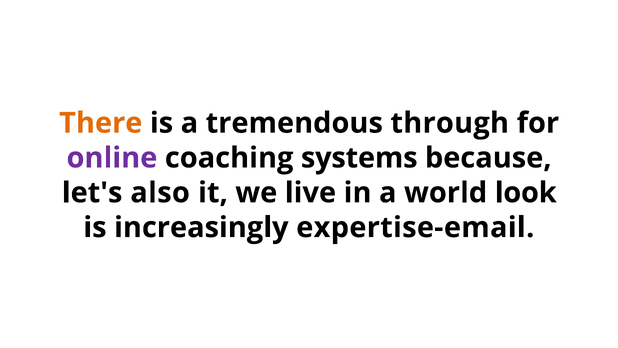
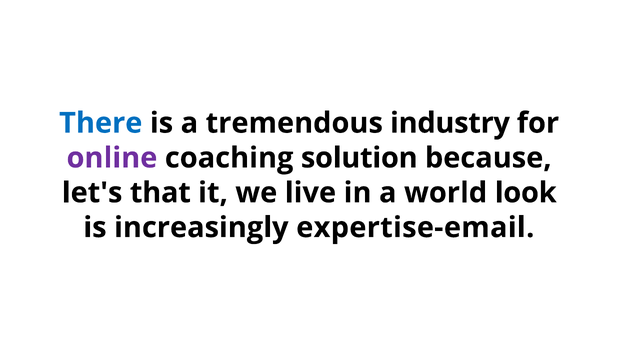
There colour: orange -> blue
through: through -> industry
systems: systems -> solution
also: also -> that
